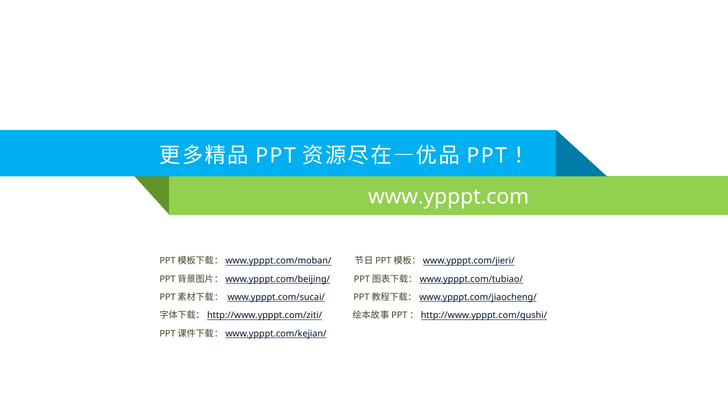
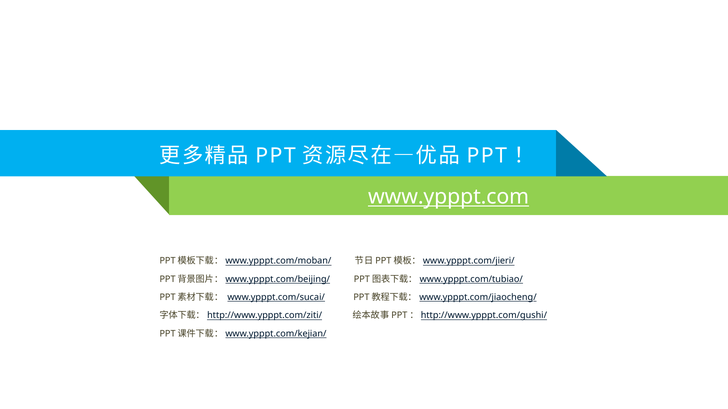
www.ypppt.com underline: none -> present
